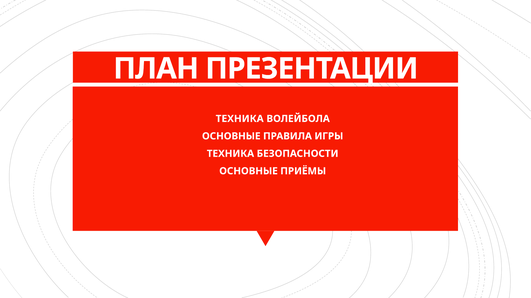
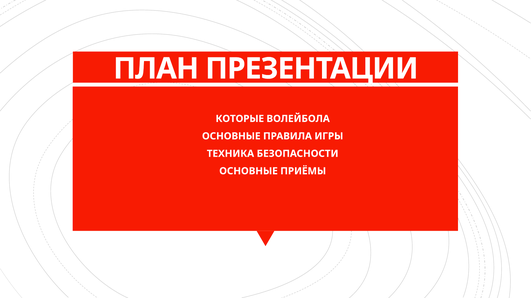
ТЕХНИКА at (240, 119): ТЕХНИКА -> КОТОРЫЕ
